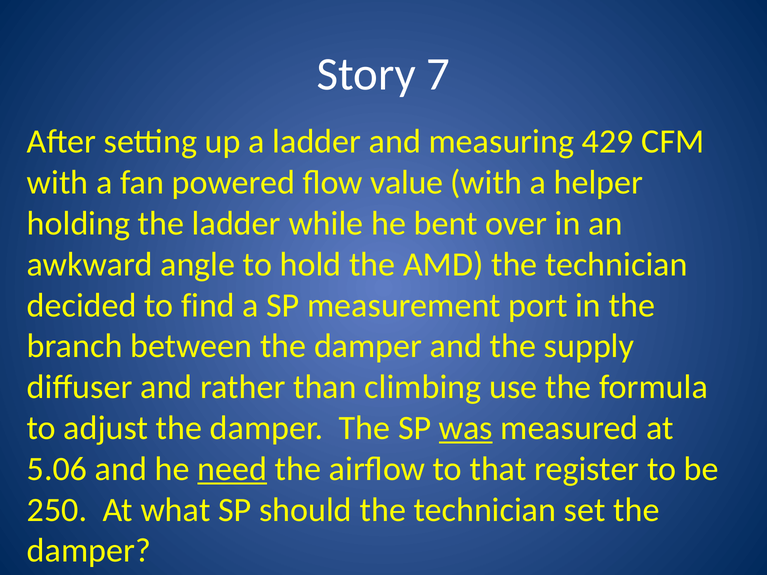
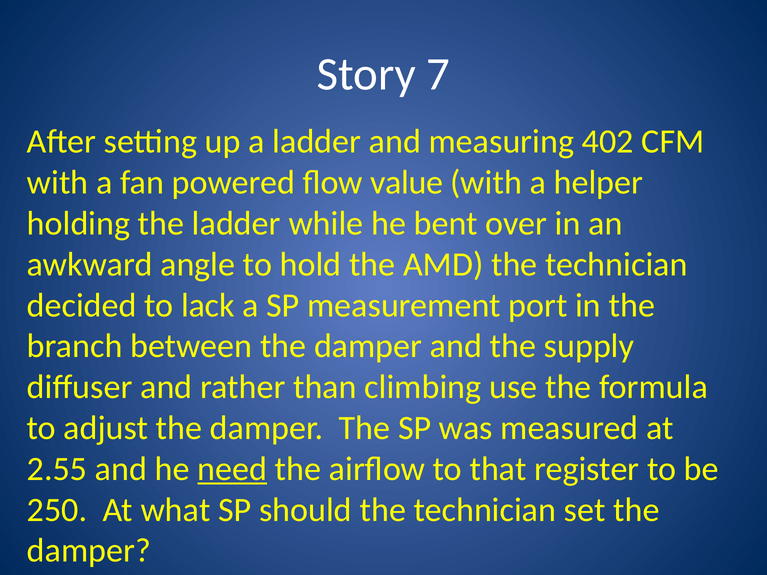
429: 429 -> 402
find: find -> lack
was underline: present -> none
5.06: 5.06 -> 2.55
